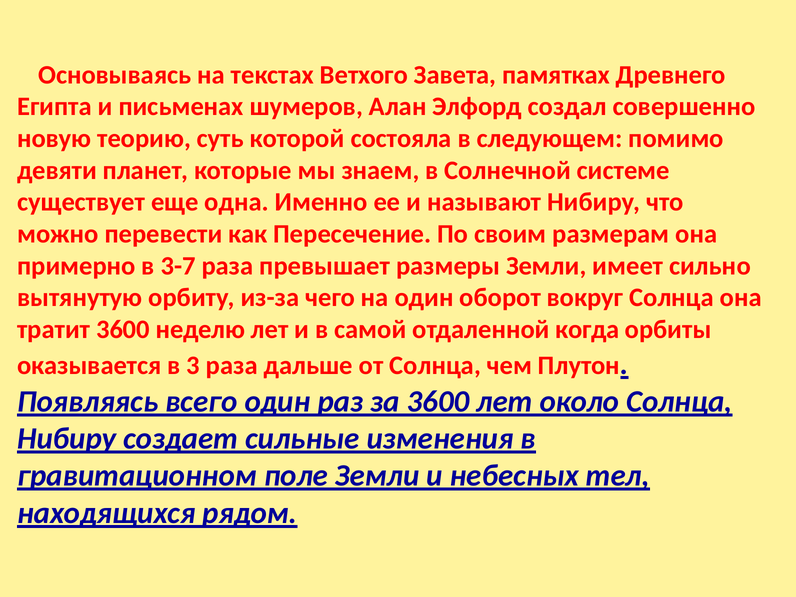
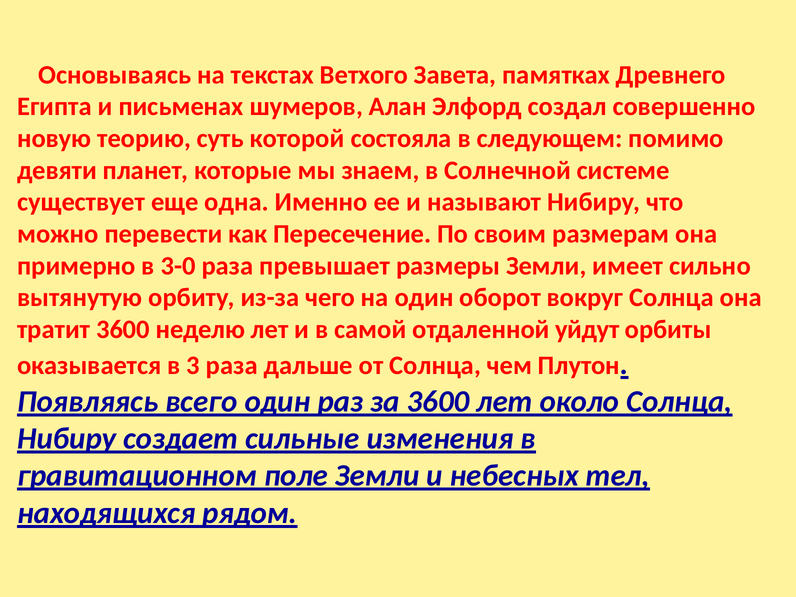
3-7: 3-7 -> 3-0
когда: когда -> уйдут
